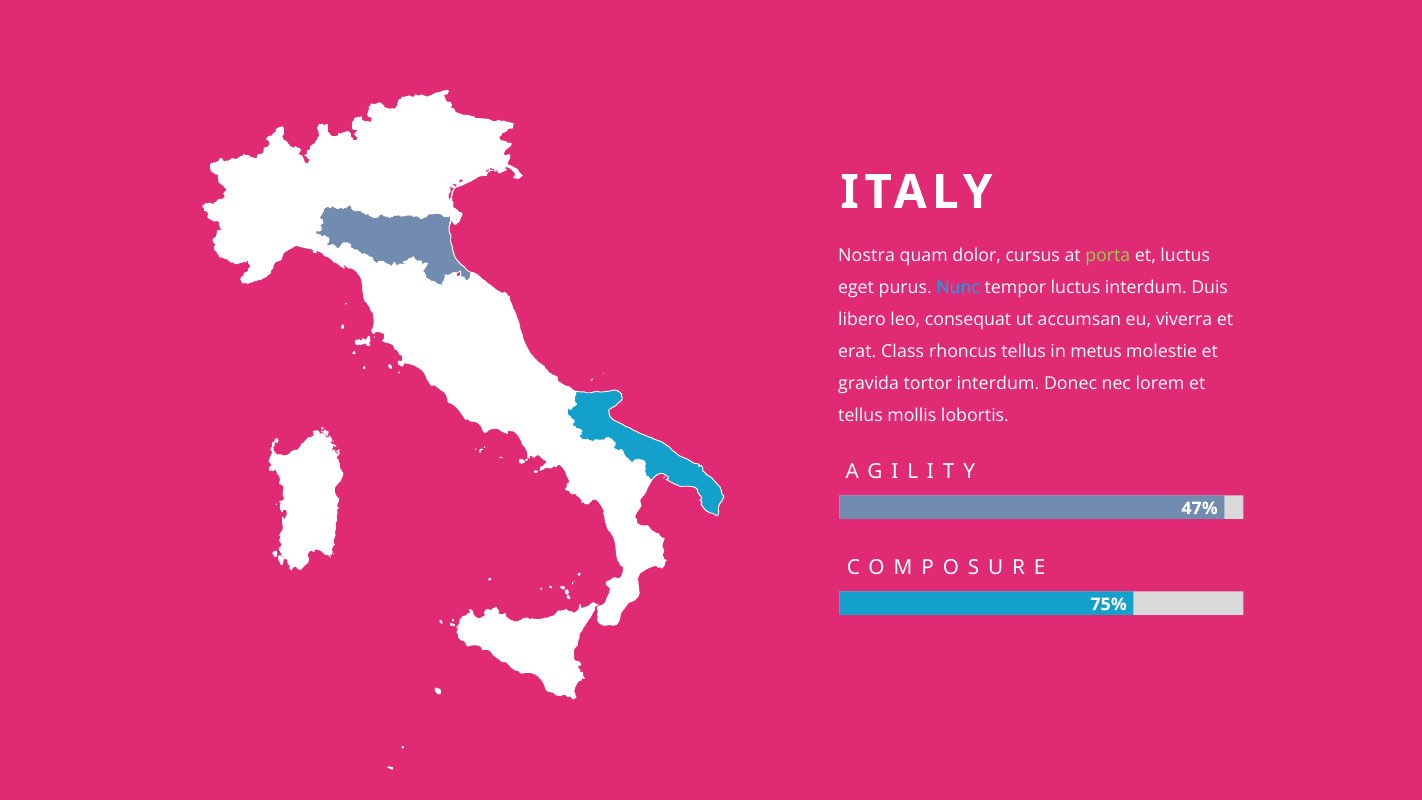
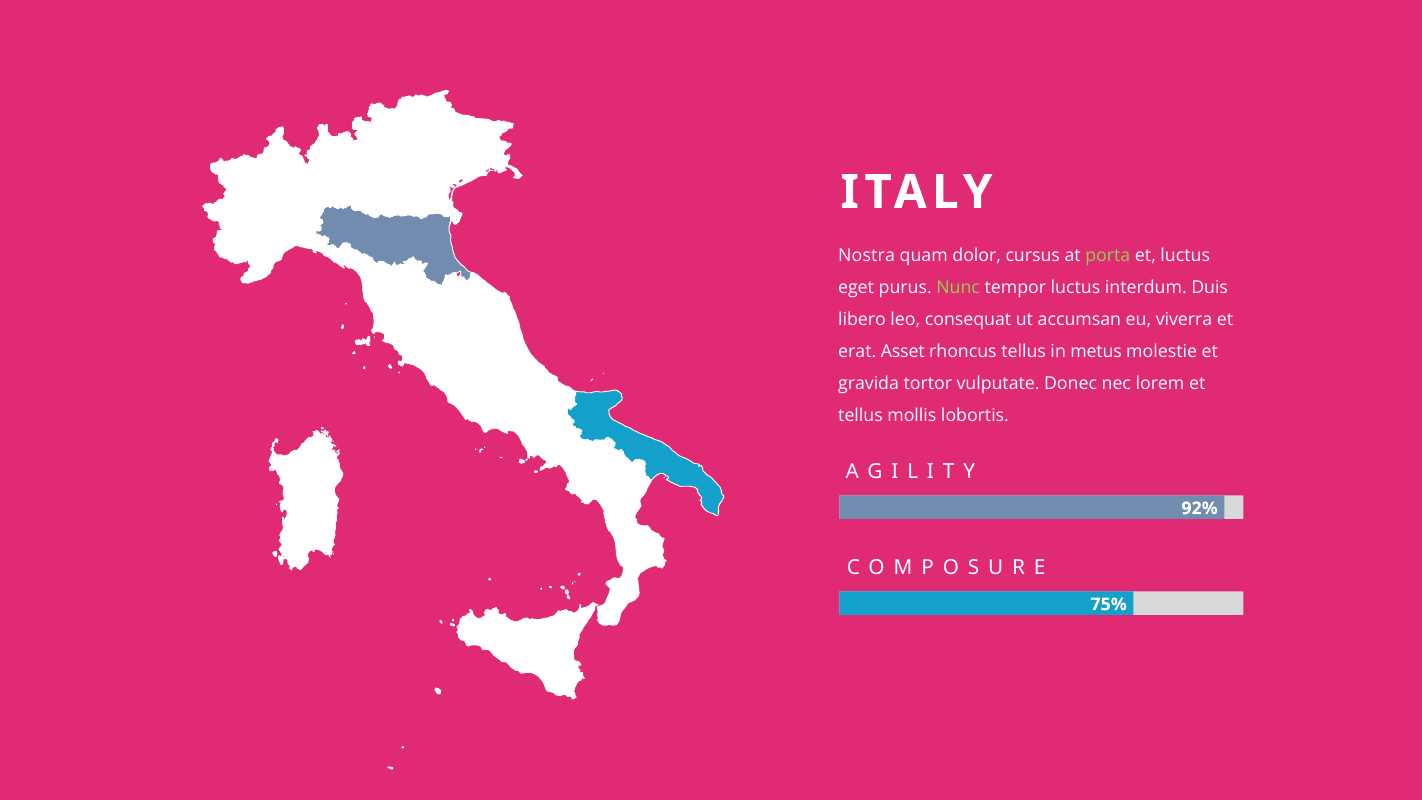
Nunc colour: light blue -> light green
Class: Class -> Asset
tortor interdum: interdum -> vulputate
47%: 47% -> 92%
